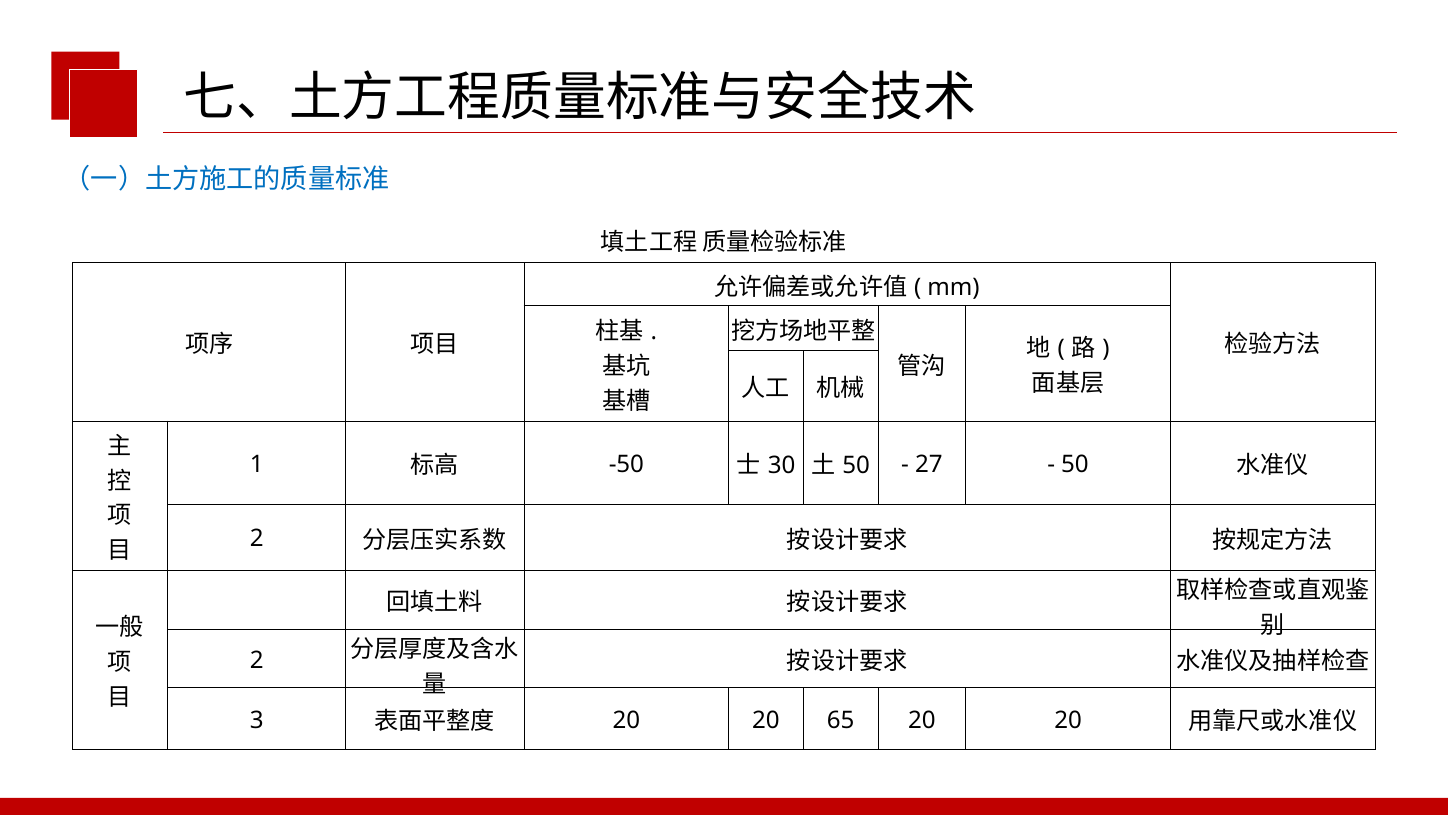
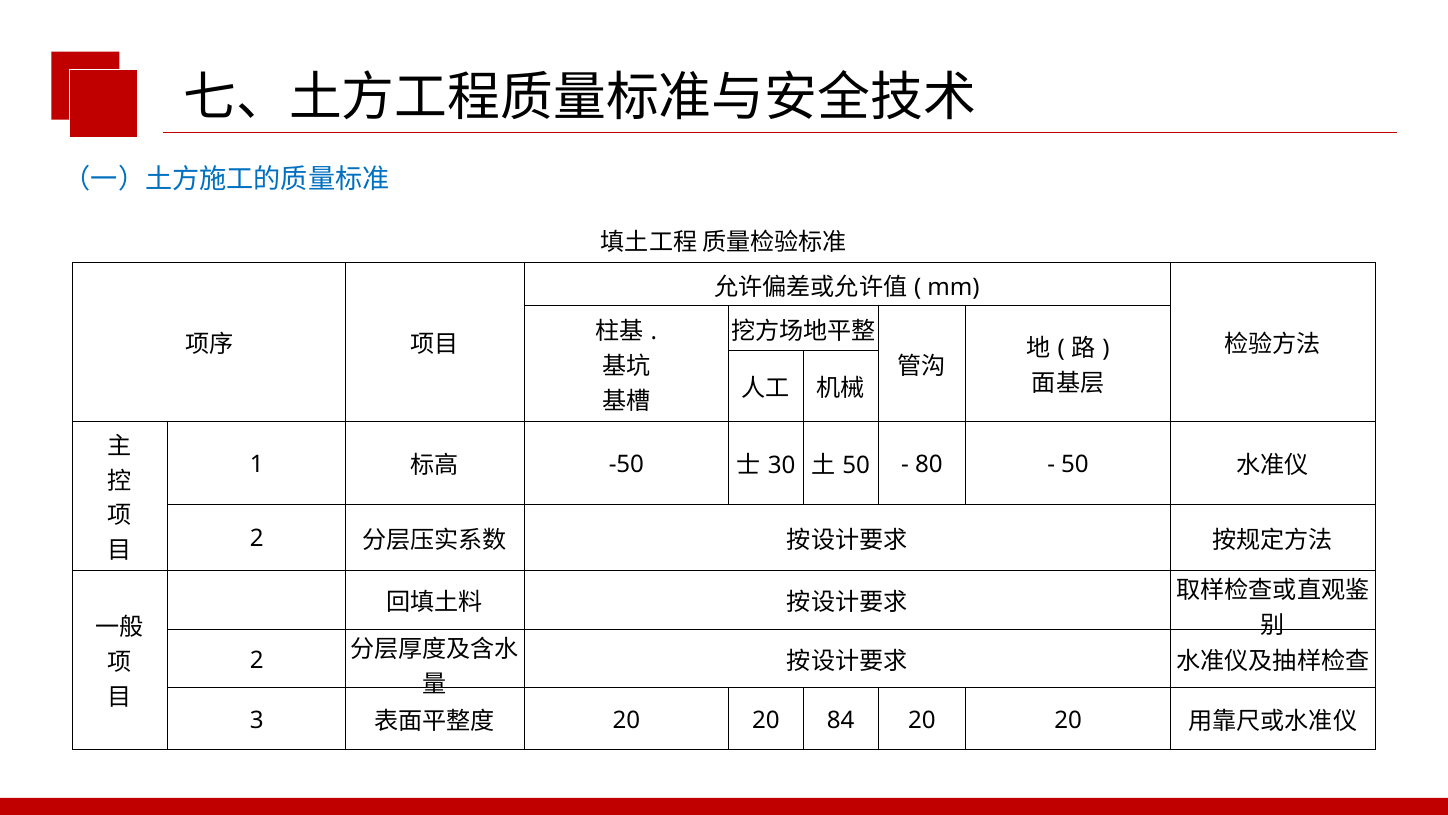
27: 27 -> 80
65: 65 -> 84
